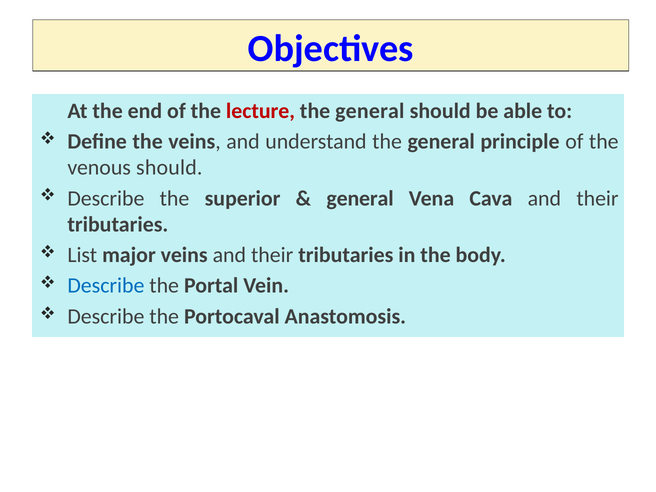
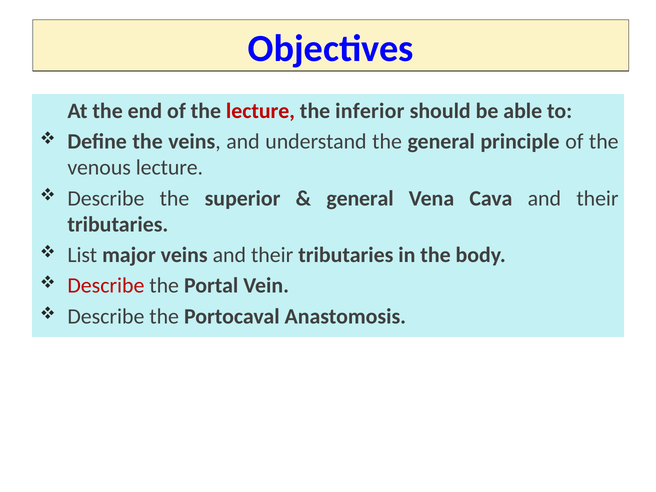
general at (370, 111): general -> inferior
venous should: should -> lecture
Describe at (106, 286) colour: blue -> red
